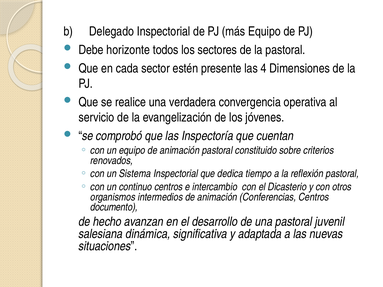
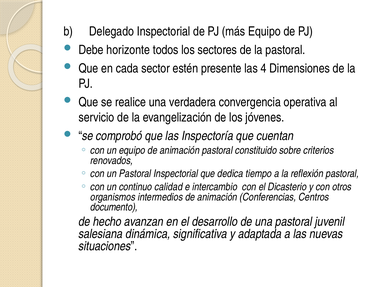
un Sistema: Sistema -> Pastoral
continuo centros: centros -> calidad
